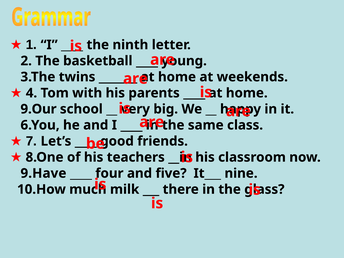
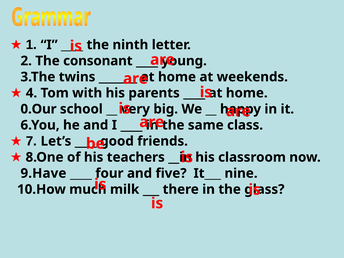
basketball: basketball -> consonant
9.Our: 9.Our -> 0.Our
